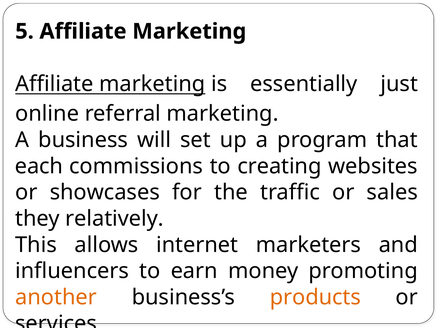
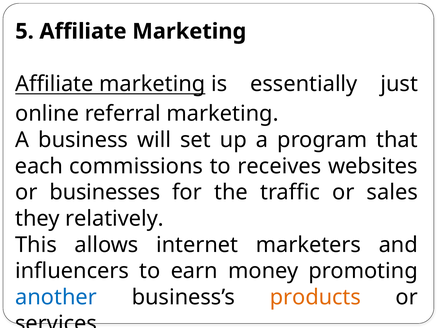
creating: creating -> receives
showcases: showcases -> businesses
another colour: orange -> blue
